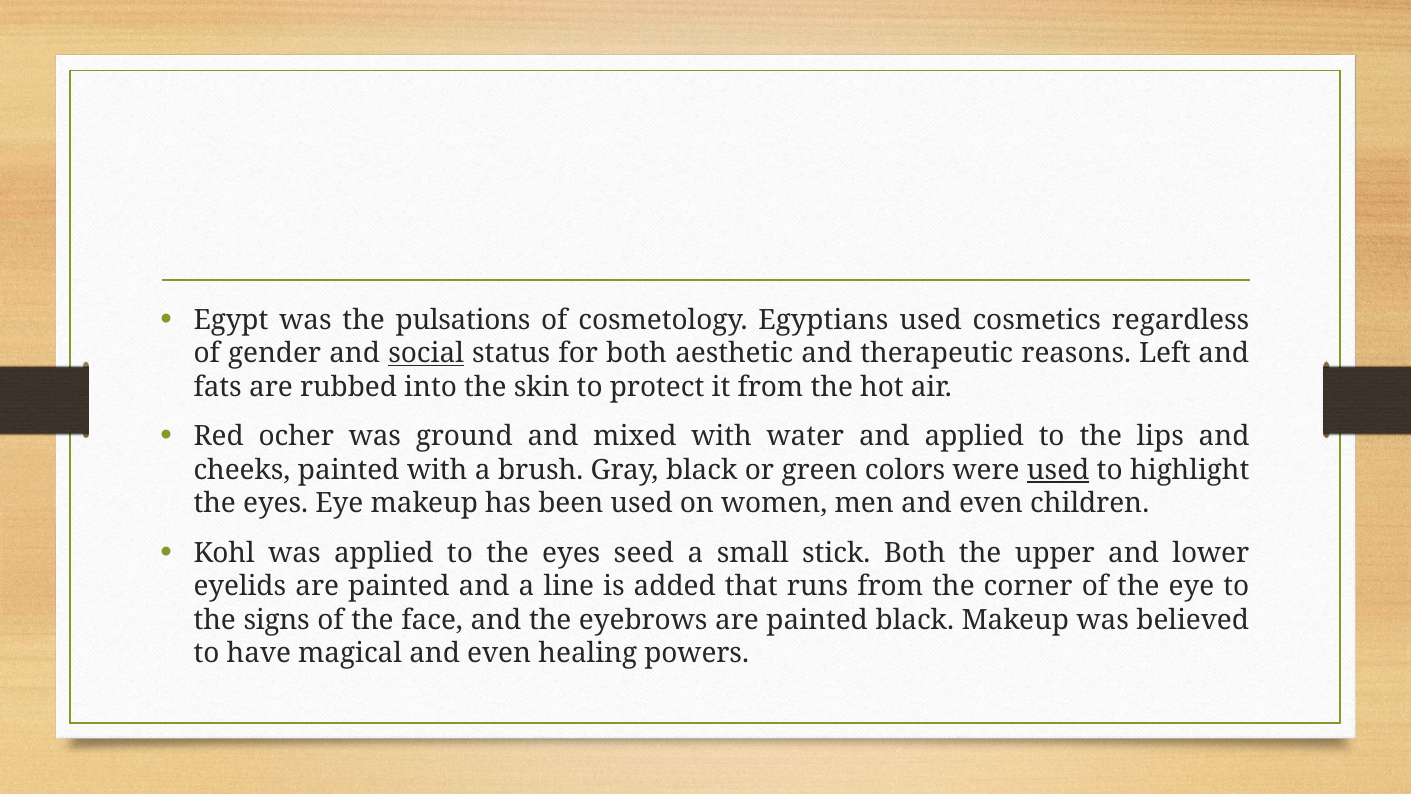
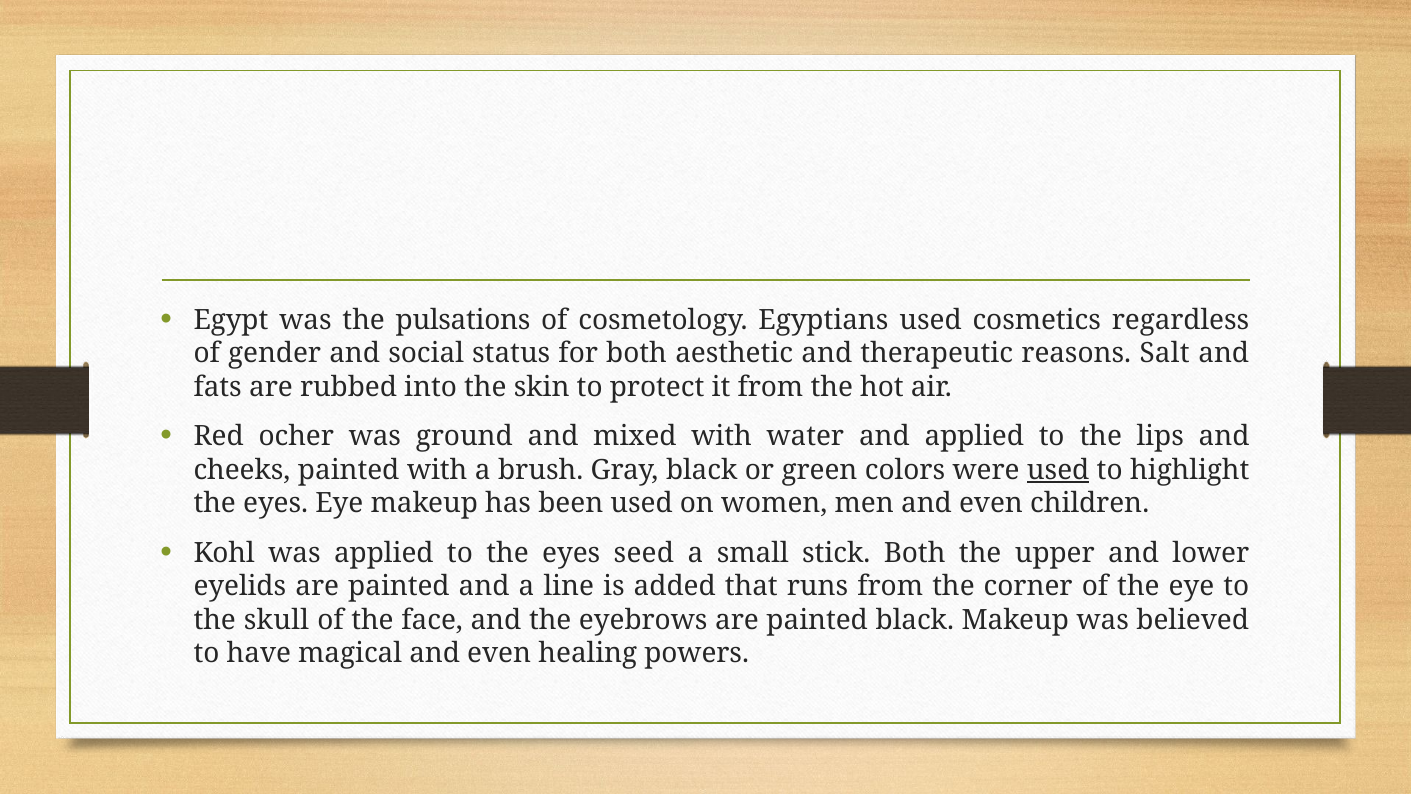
social underline: present -> none
Left: Left -> Salt
signs: signs -> skull
